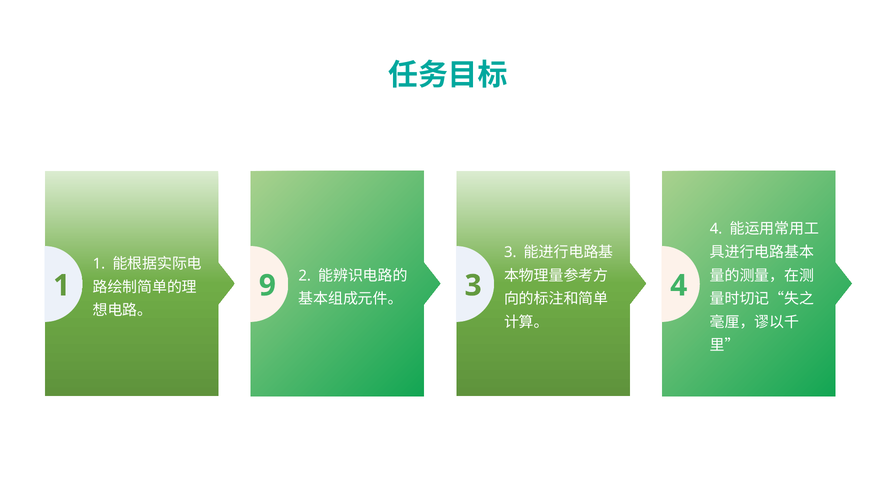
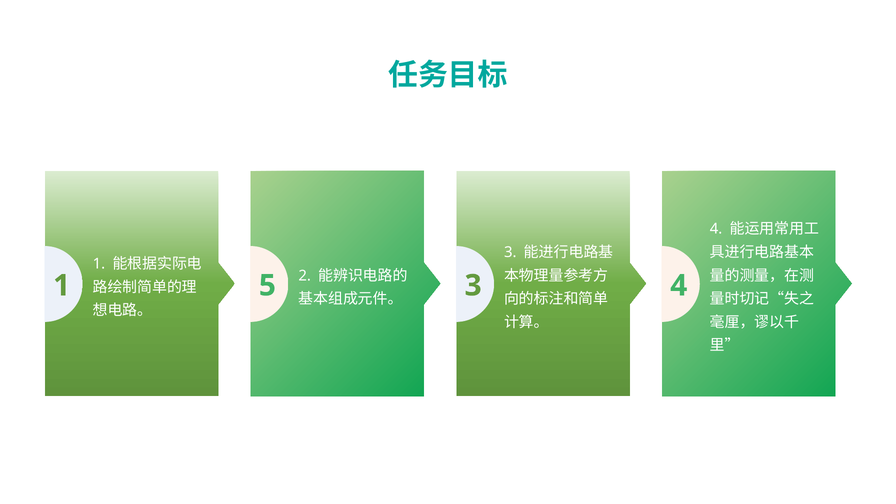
9: 9 -> 5
